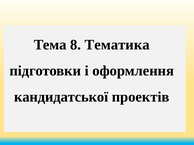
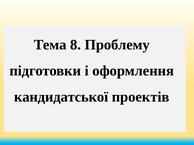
Тематика: Тематика -> Проблему
